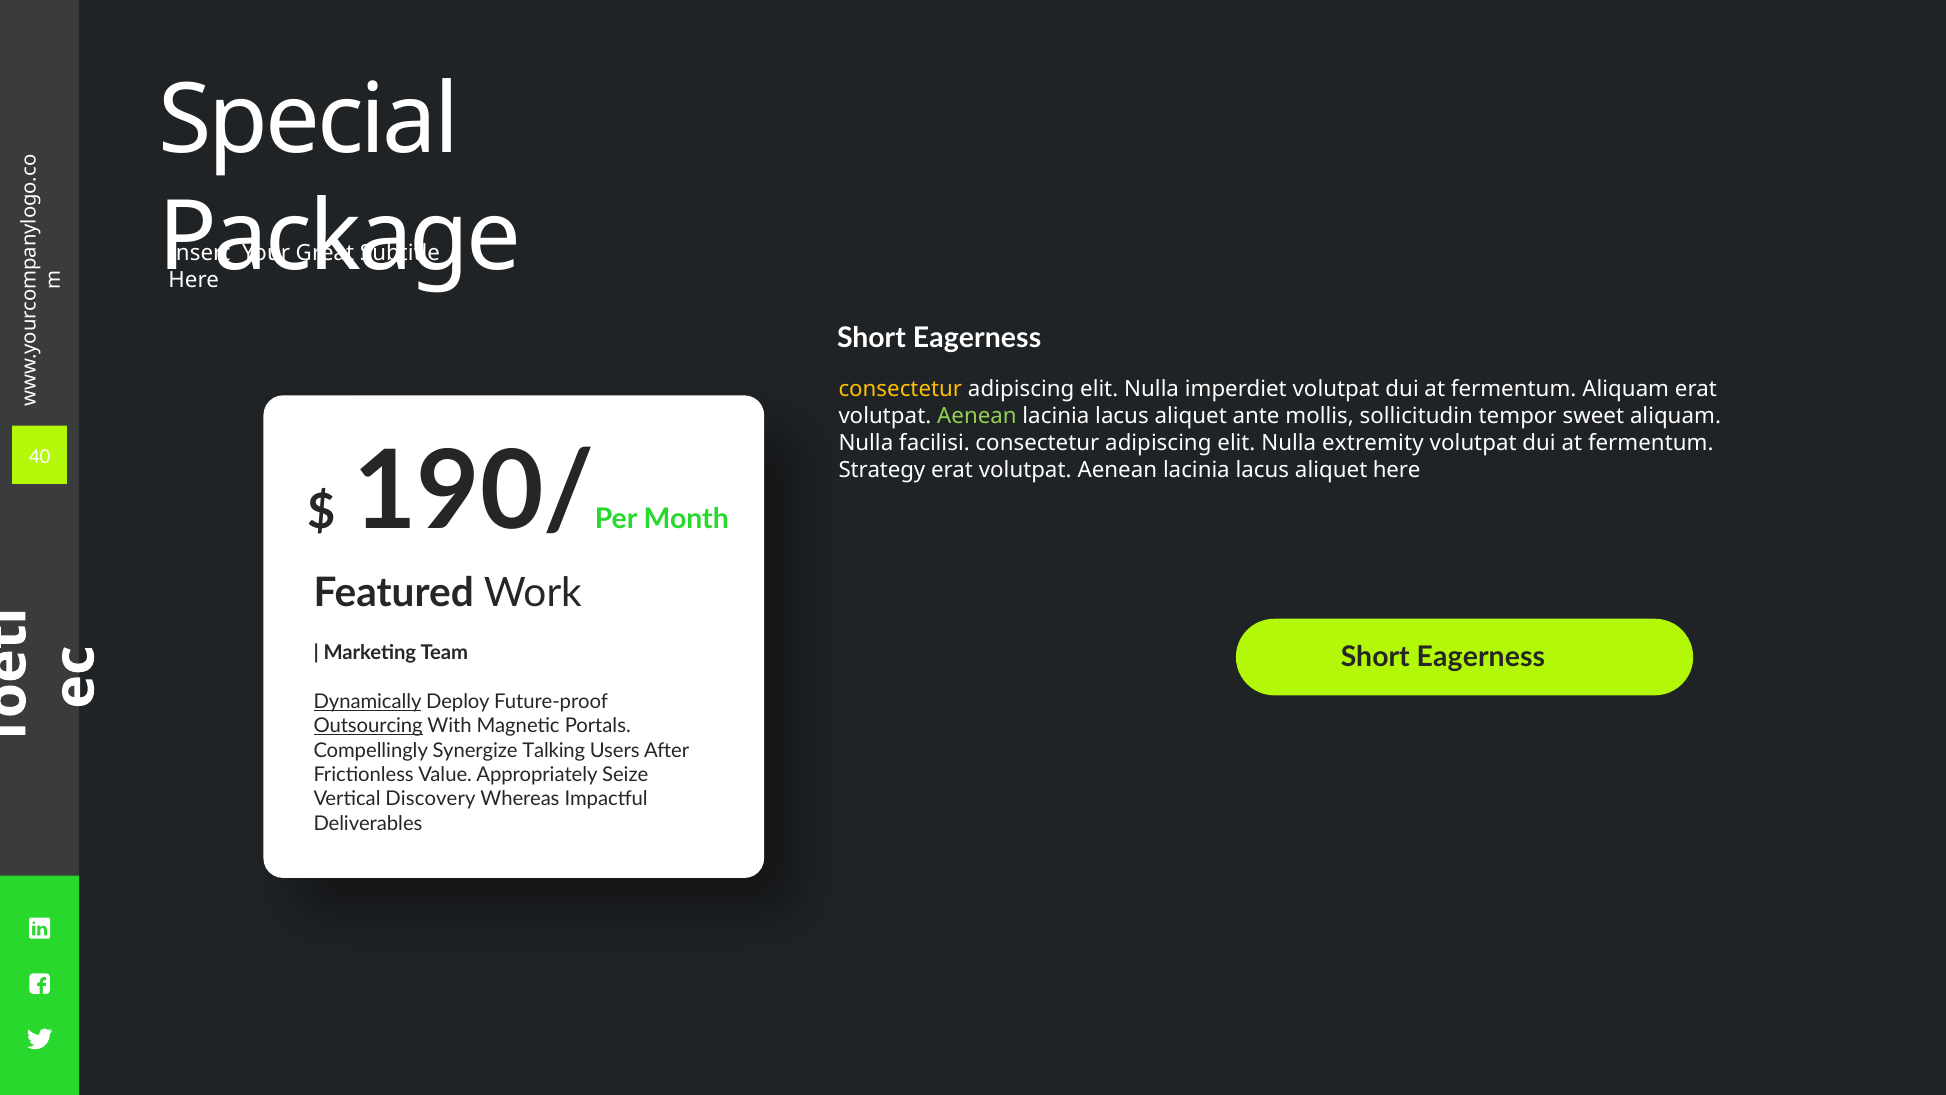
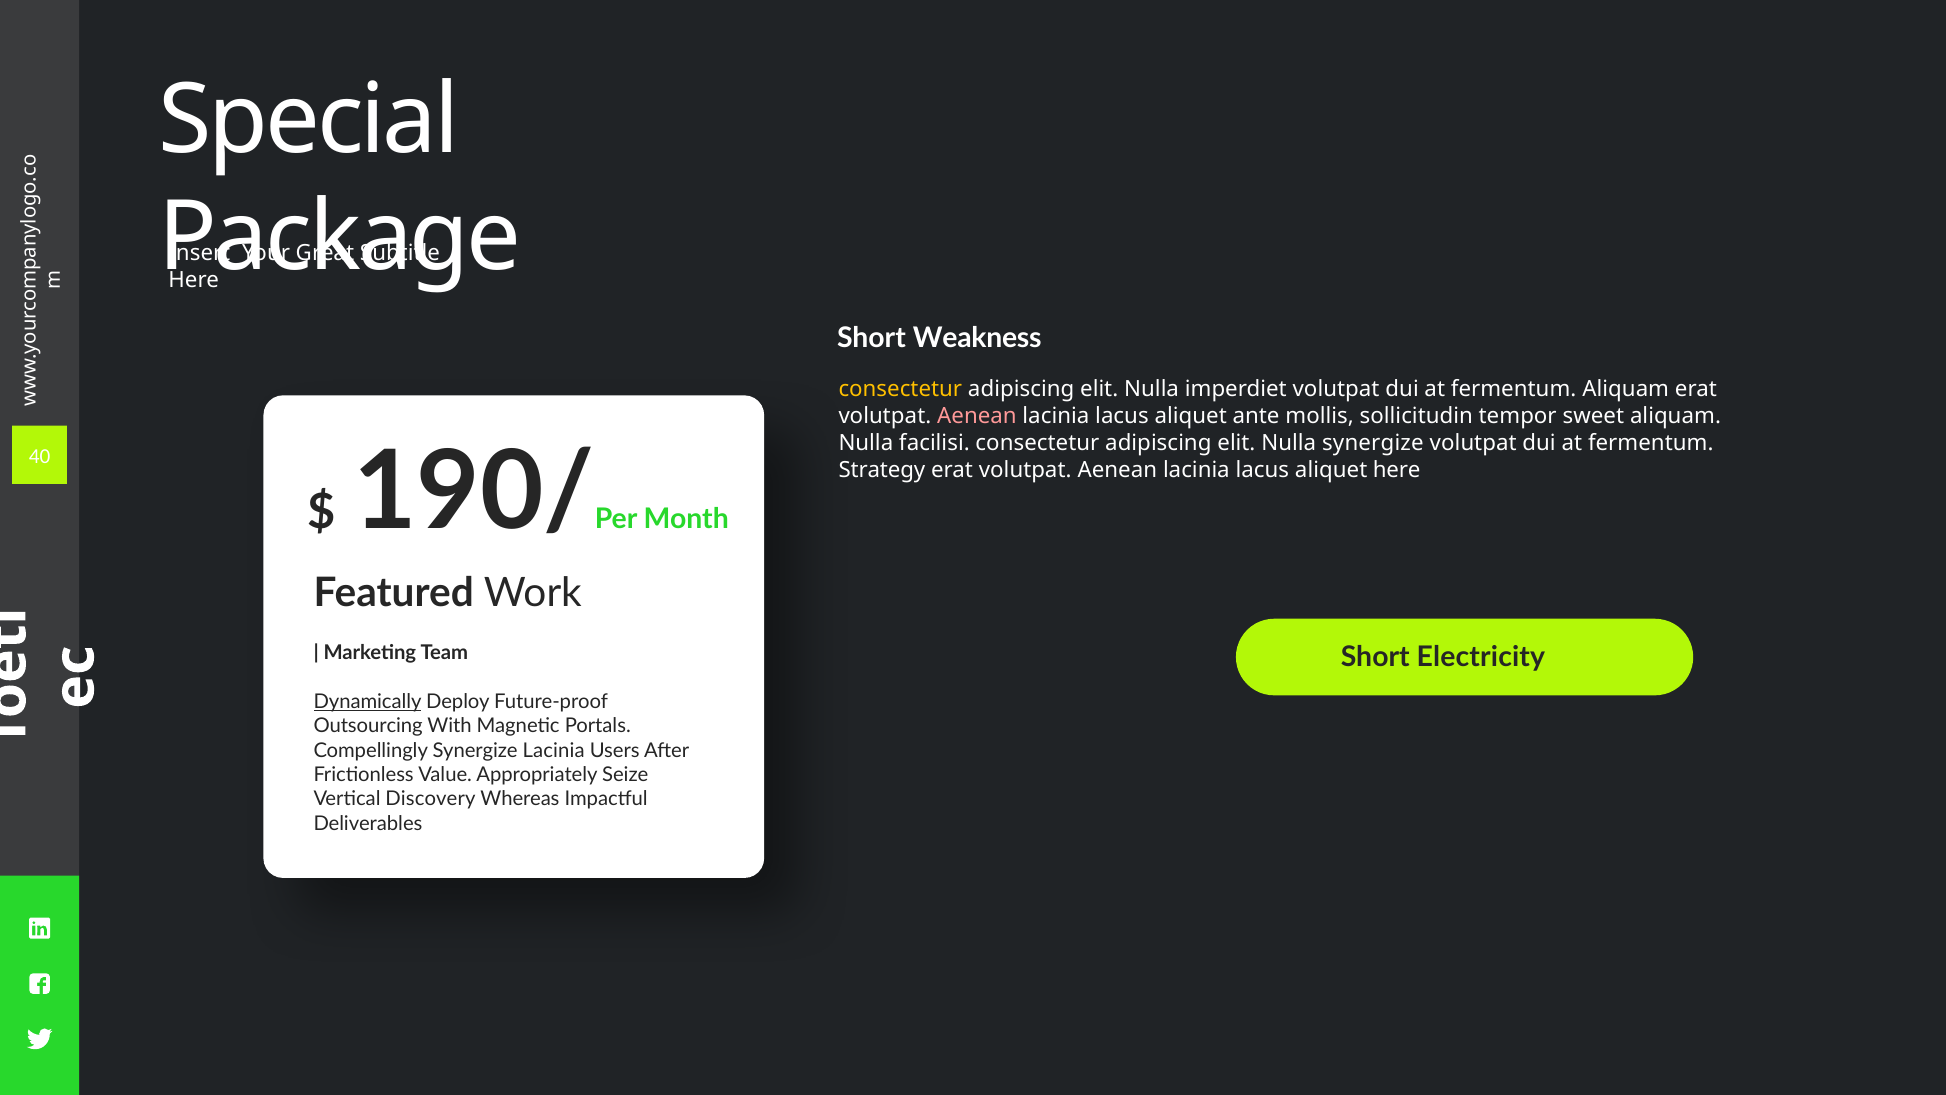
Eagerness at (977, 338): Eagerness -> Weakness
Aenean at (977, 416) colour: light green -> pink
Nulla extremity: extremity -> synergize
Eagerness at (1481, 657): Eagerness -> Electricity
Outsourcing underline: present -> none
Synergize Talking: Talking -> Lacinia
